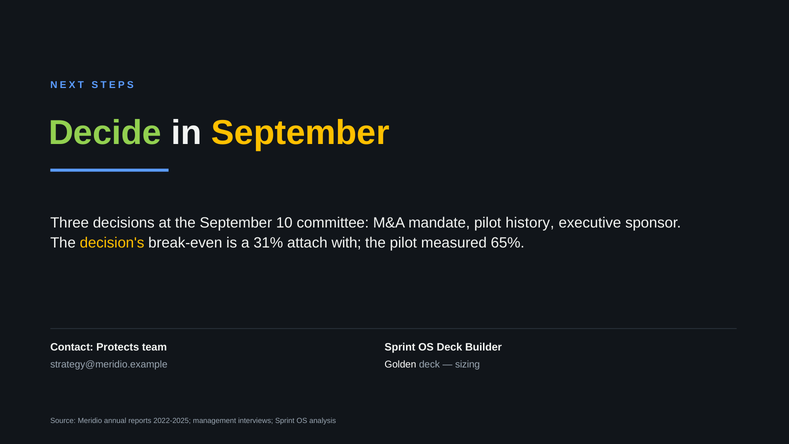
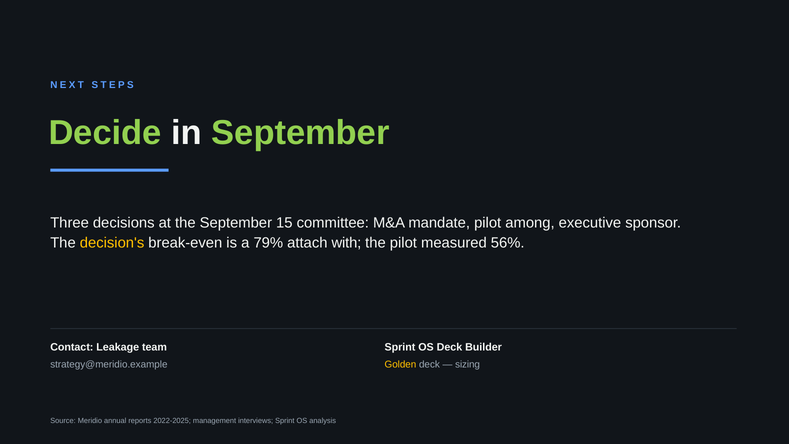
September at (300, 133) colour: yellow -> light green
10: 10 -> 15
history: history -> among
31%: 31% -> 79%
65%: 65% -> 56%
Protects: Protects -> Leakage
Golden colour: white -> yellow
